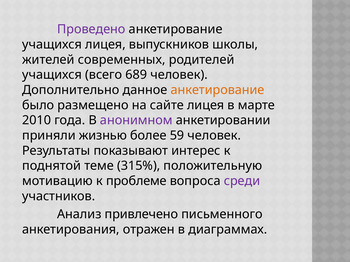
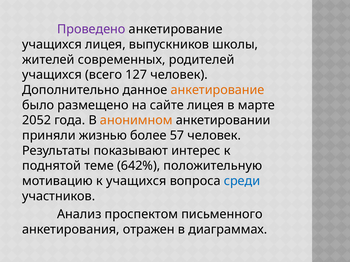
689: 689 -> 127
2010: 2010 -> 2052
анонимном colour: purple -> orange
59: 59 -> 57
315%: 315% -> 642%
к проблеме: проблеме -> учащихся
среди colour: purple -> blue
привлечено: привлечено -> проспектом
